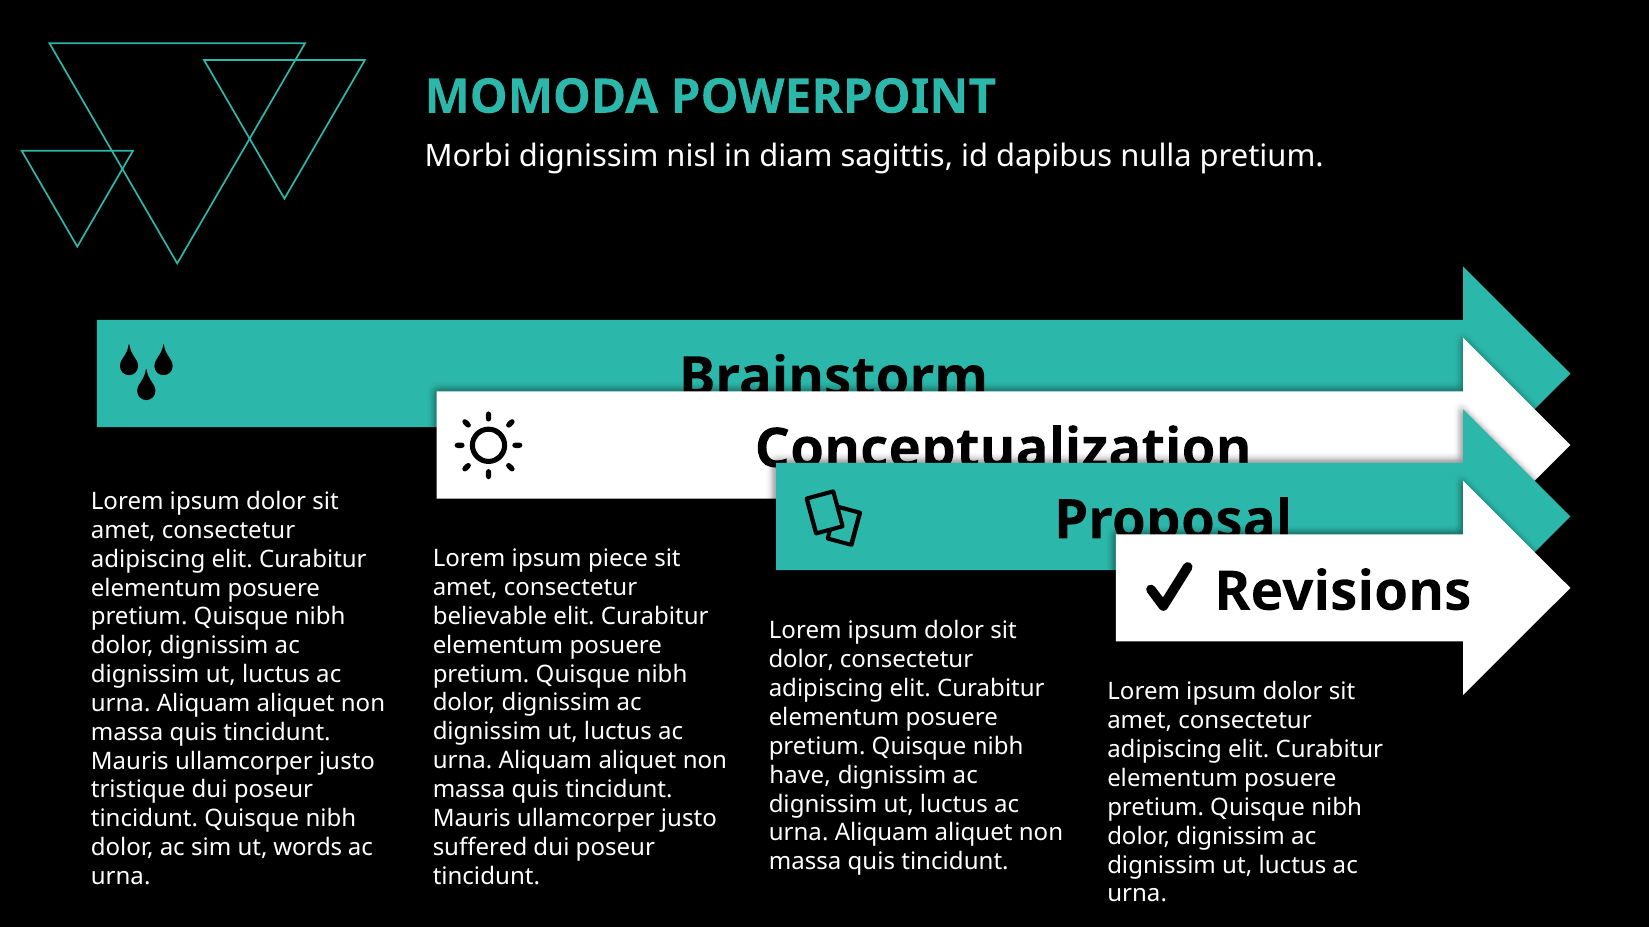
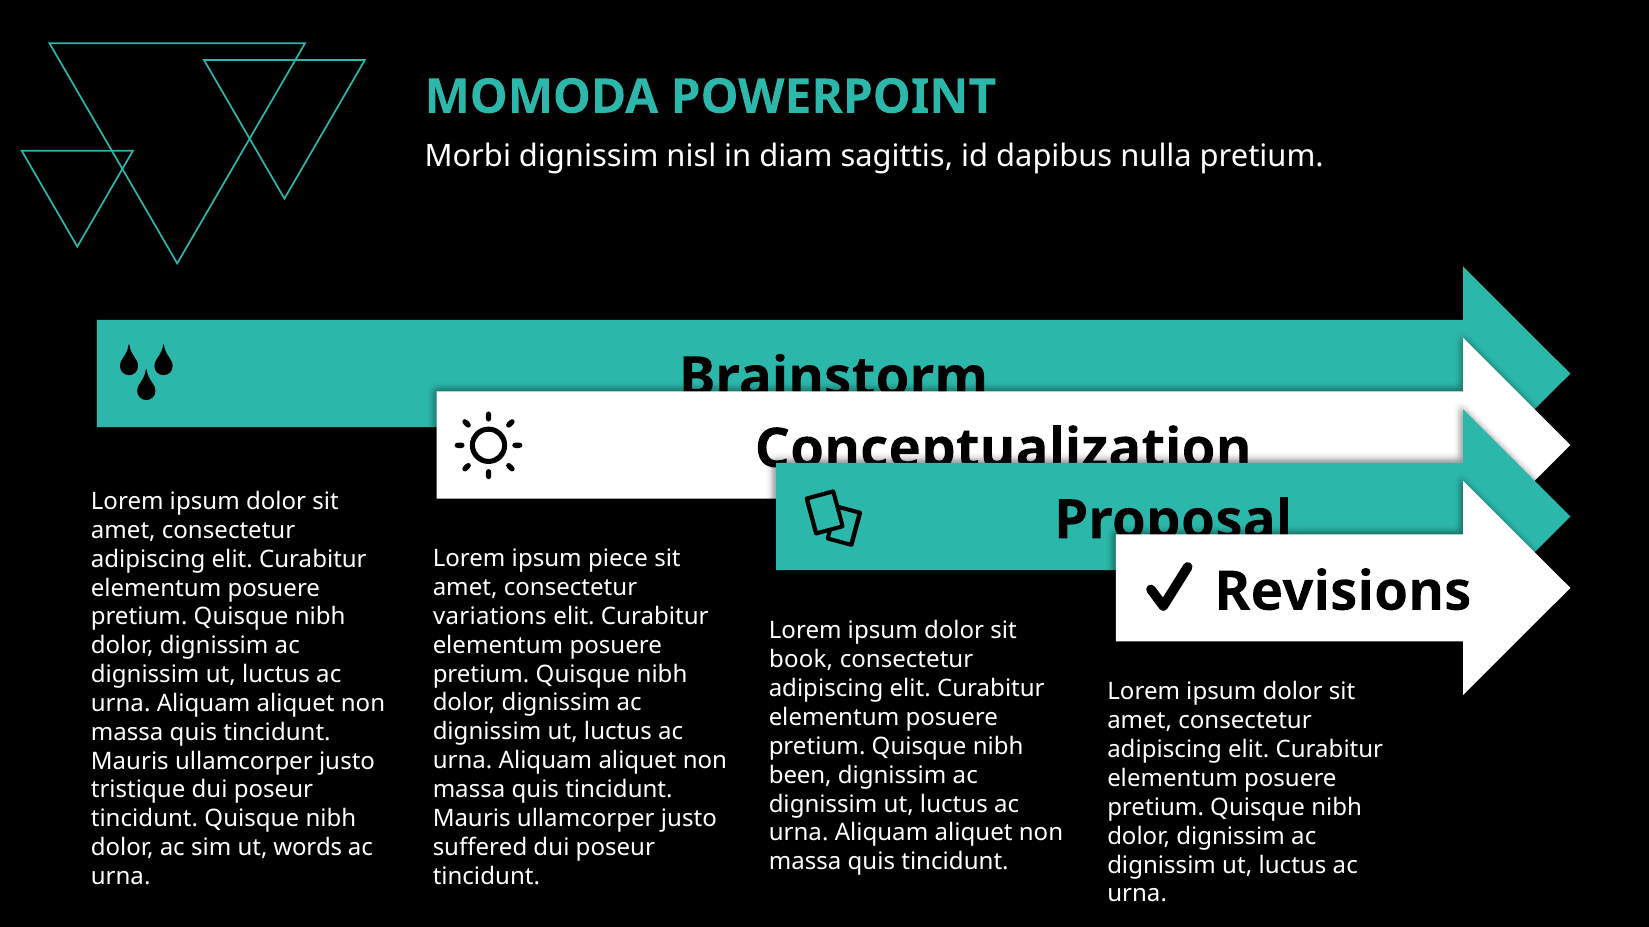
believable: believable -> variations
dolor at (801, 660): dolor -> book
have: have -> been
